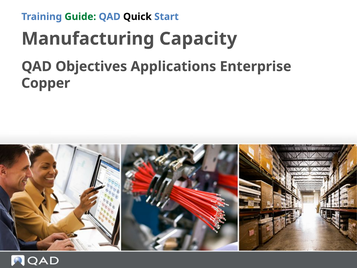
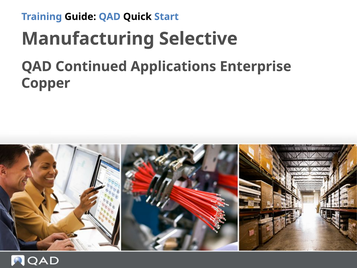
Guide colour: green -> black
Capacity: Capacity -> Selective
Objectives: Objectives -> Continued
